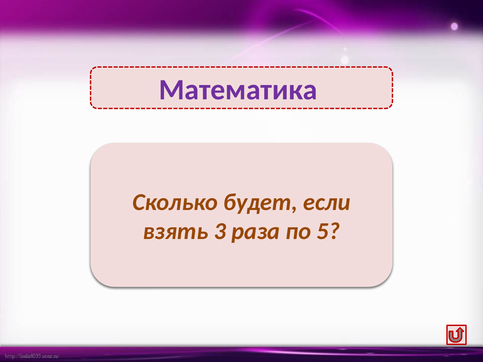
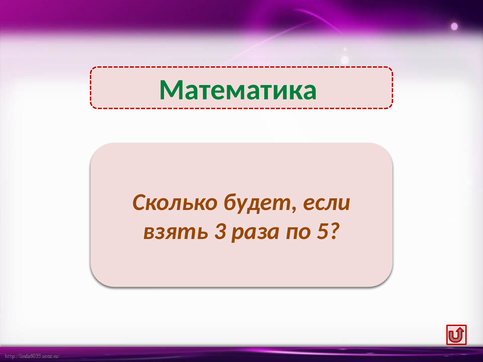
Математика colour: purple -> green
